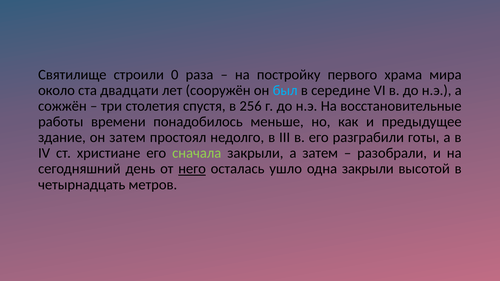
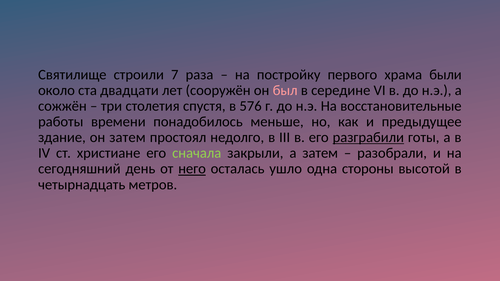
0: 0 -> 7
мира: мира -> были
был colour: light blue -> pink
256: 256 -> 576
разграбили underline: none -> present
одна закрыли: закрыли -> стороны
